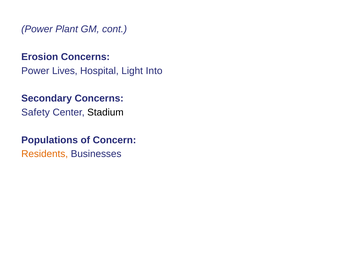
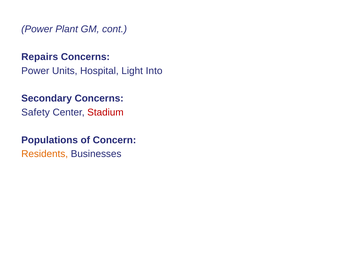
Erosion: Erosion -> Repairs
Lives: Lives -> Units
Stadium colour: black -> red
